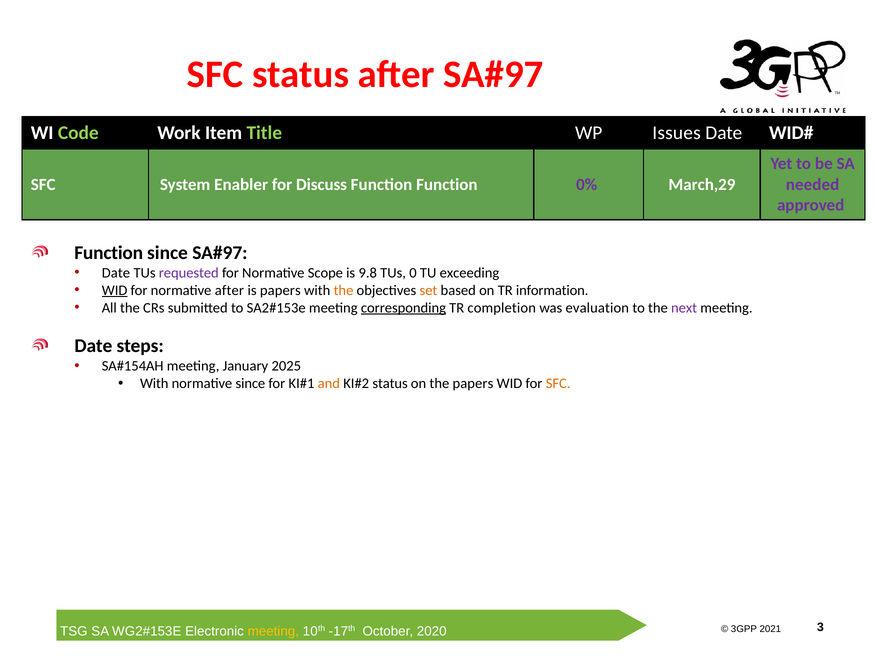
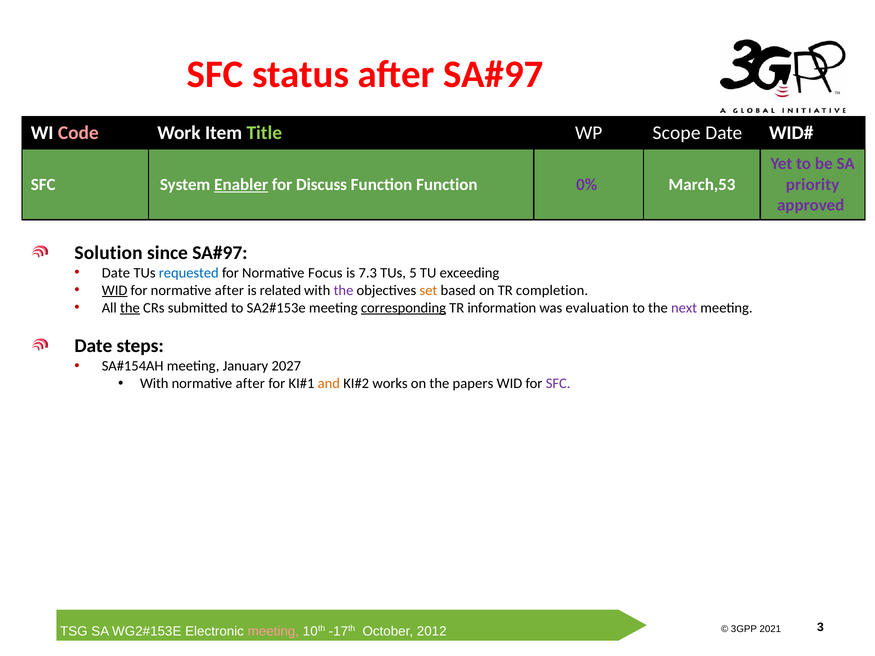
Code colour: light green -> pink
Issues: Issues -> Scope
Enabler underline: none -> present
March,29: March,29 -> March,53
needed: needed -> priority
Function at (109, 253): Function -> Solution
requested colour: purple -> blue
Scope: Scope -> Focus
9.8: 9.8 -> 7.3
0: 0 -> 5
is papers: papers -> related
the at (344, 290) colour: orange -> purple
information: information -> completion
the at (130, 308) underline: none -> present
completion: completion -> information
2025: 2025 -> 2027
since at (250, 384): since -> after
status at (390, 384): status -> works
SFC at (558, 384) colour: orange -> purple
meeting at (273, 632) colour: yellow -> pink
2020 at (432, 632): 2020 -> 2012
